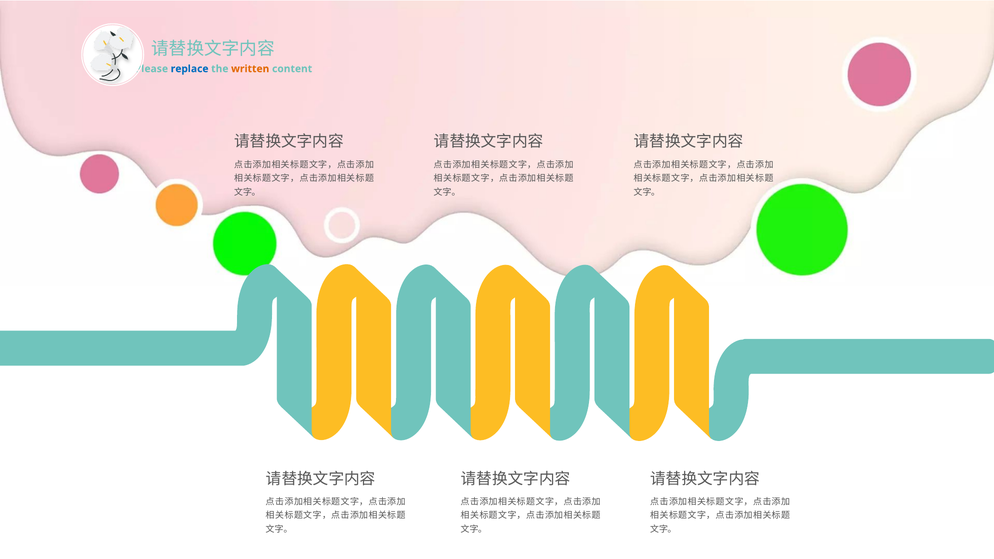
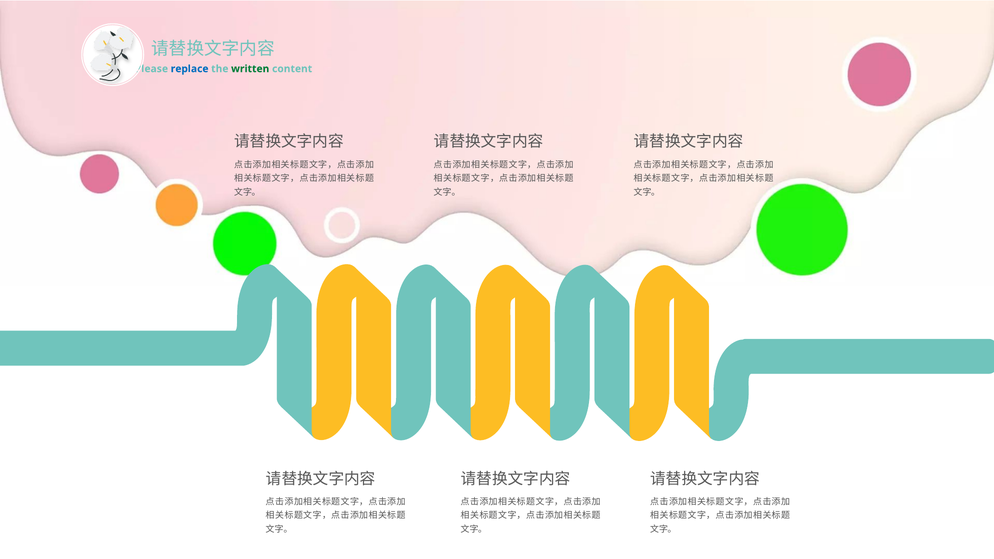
written colour: orange -> green
